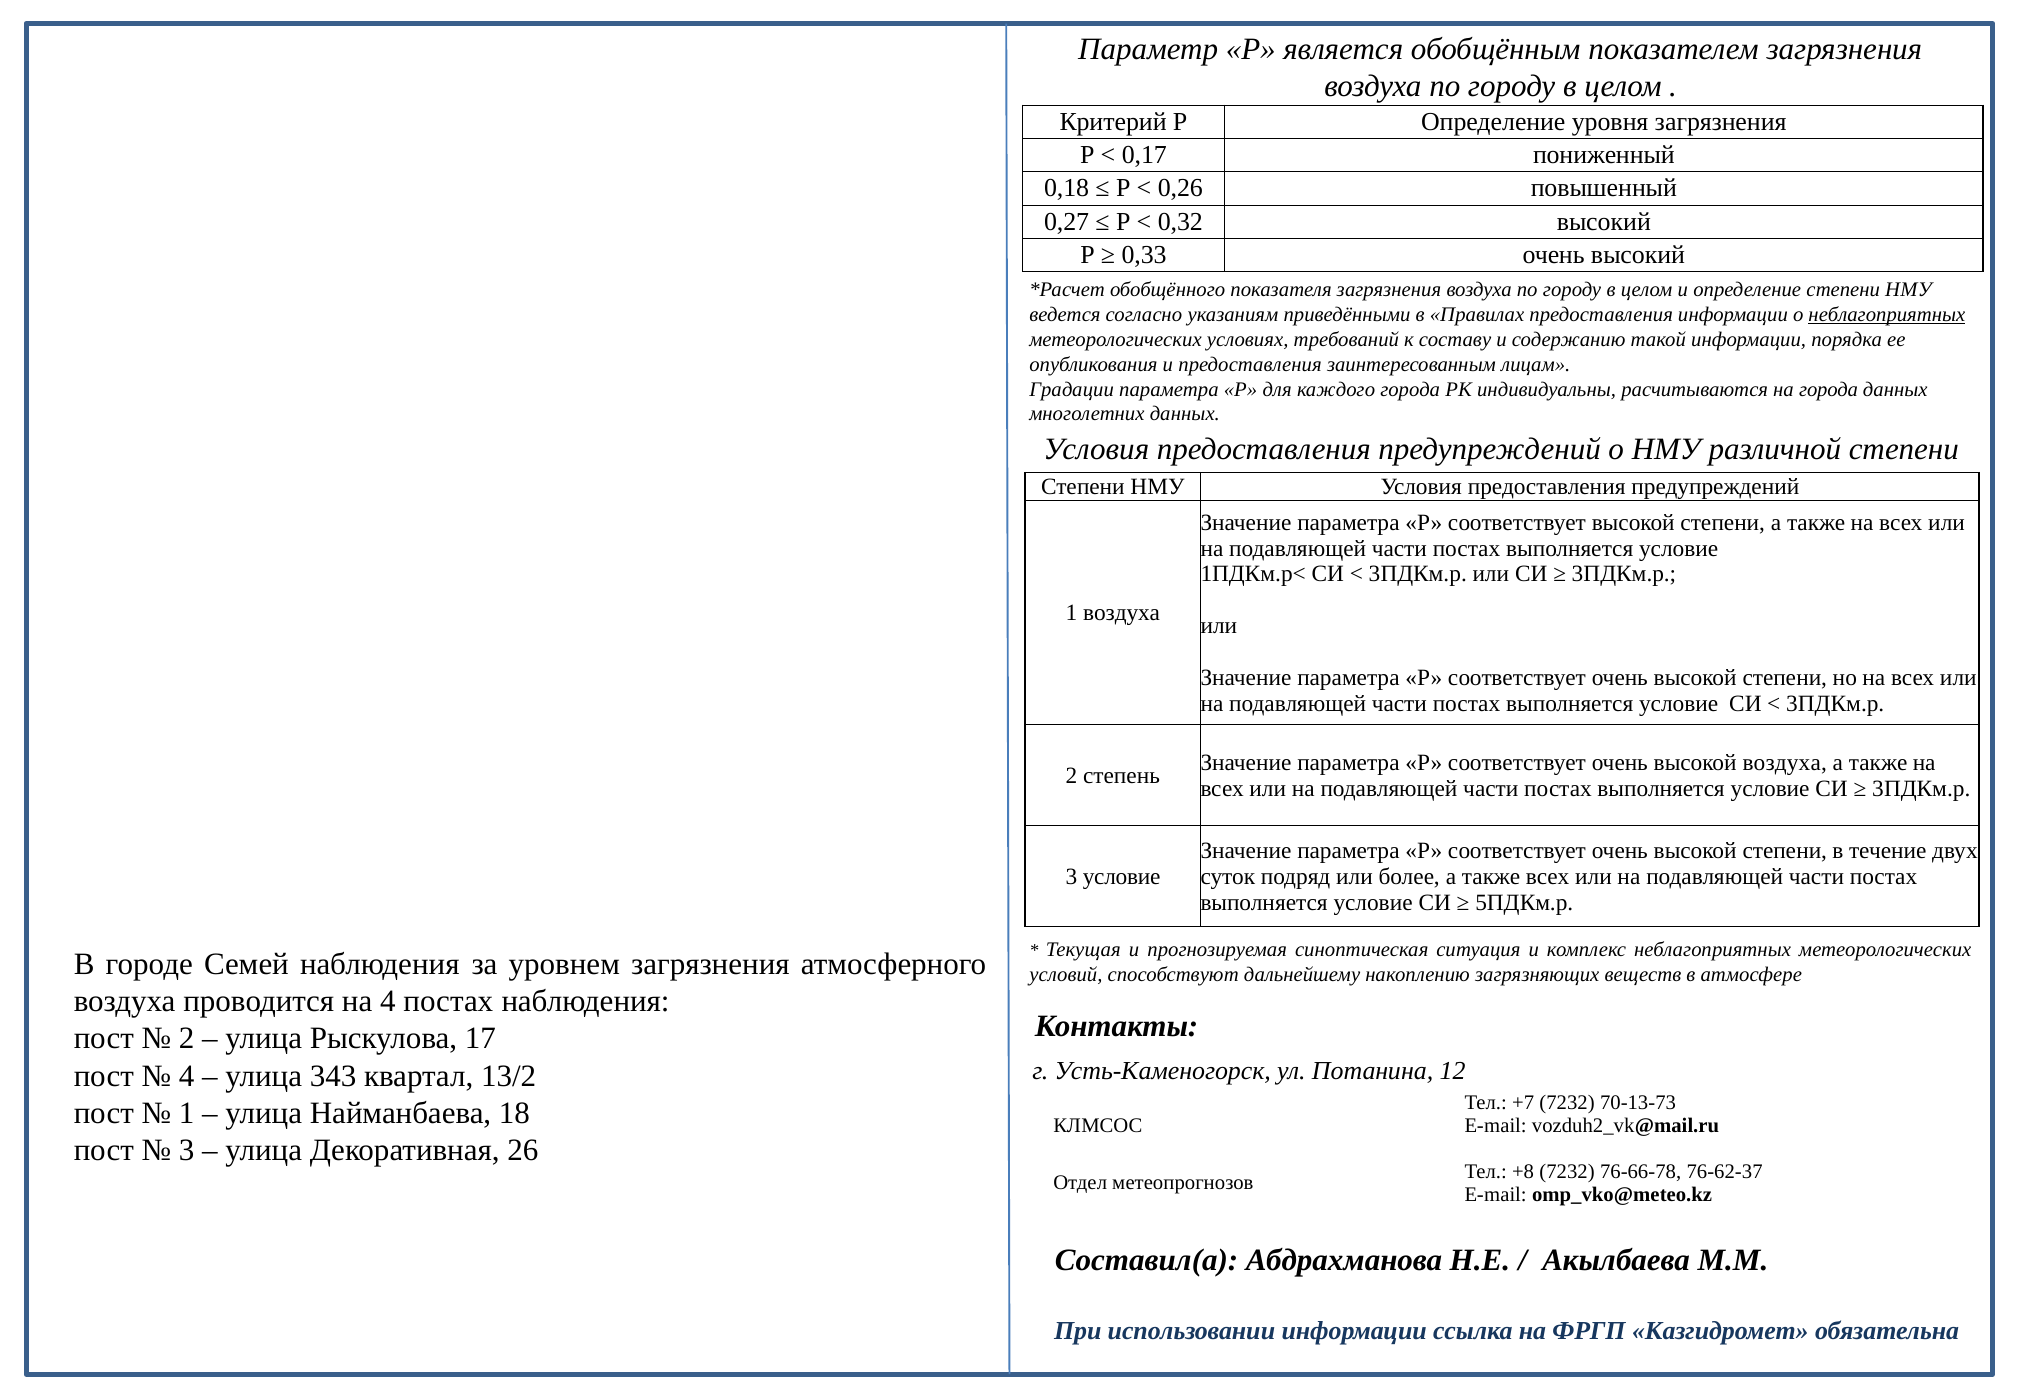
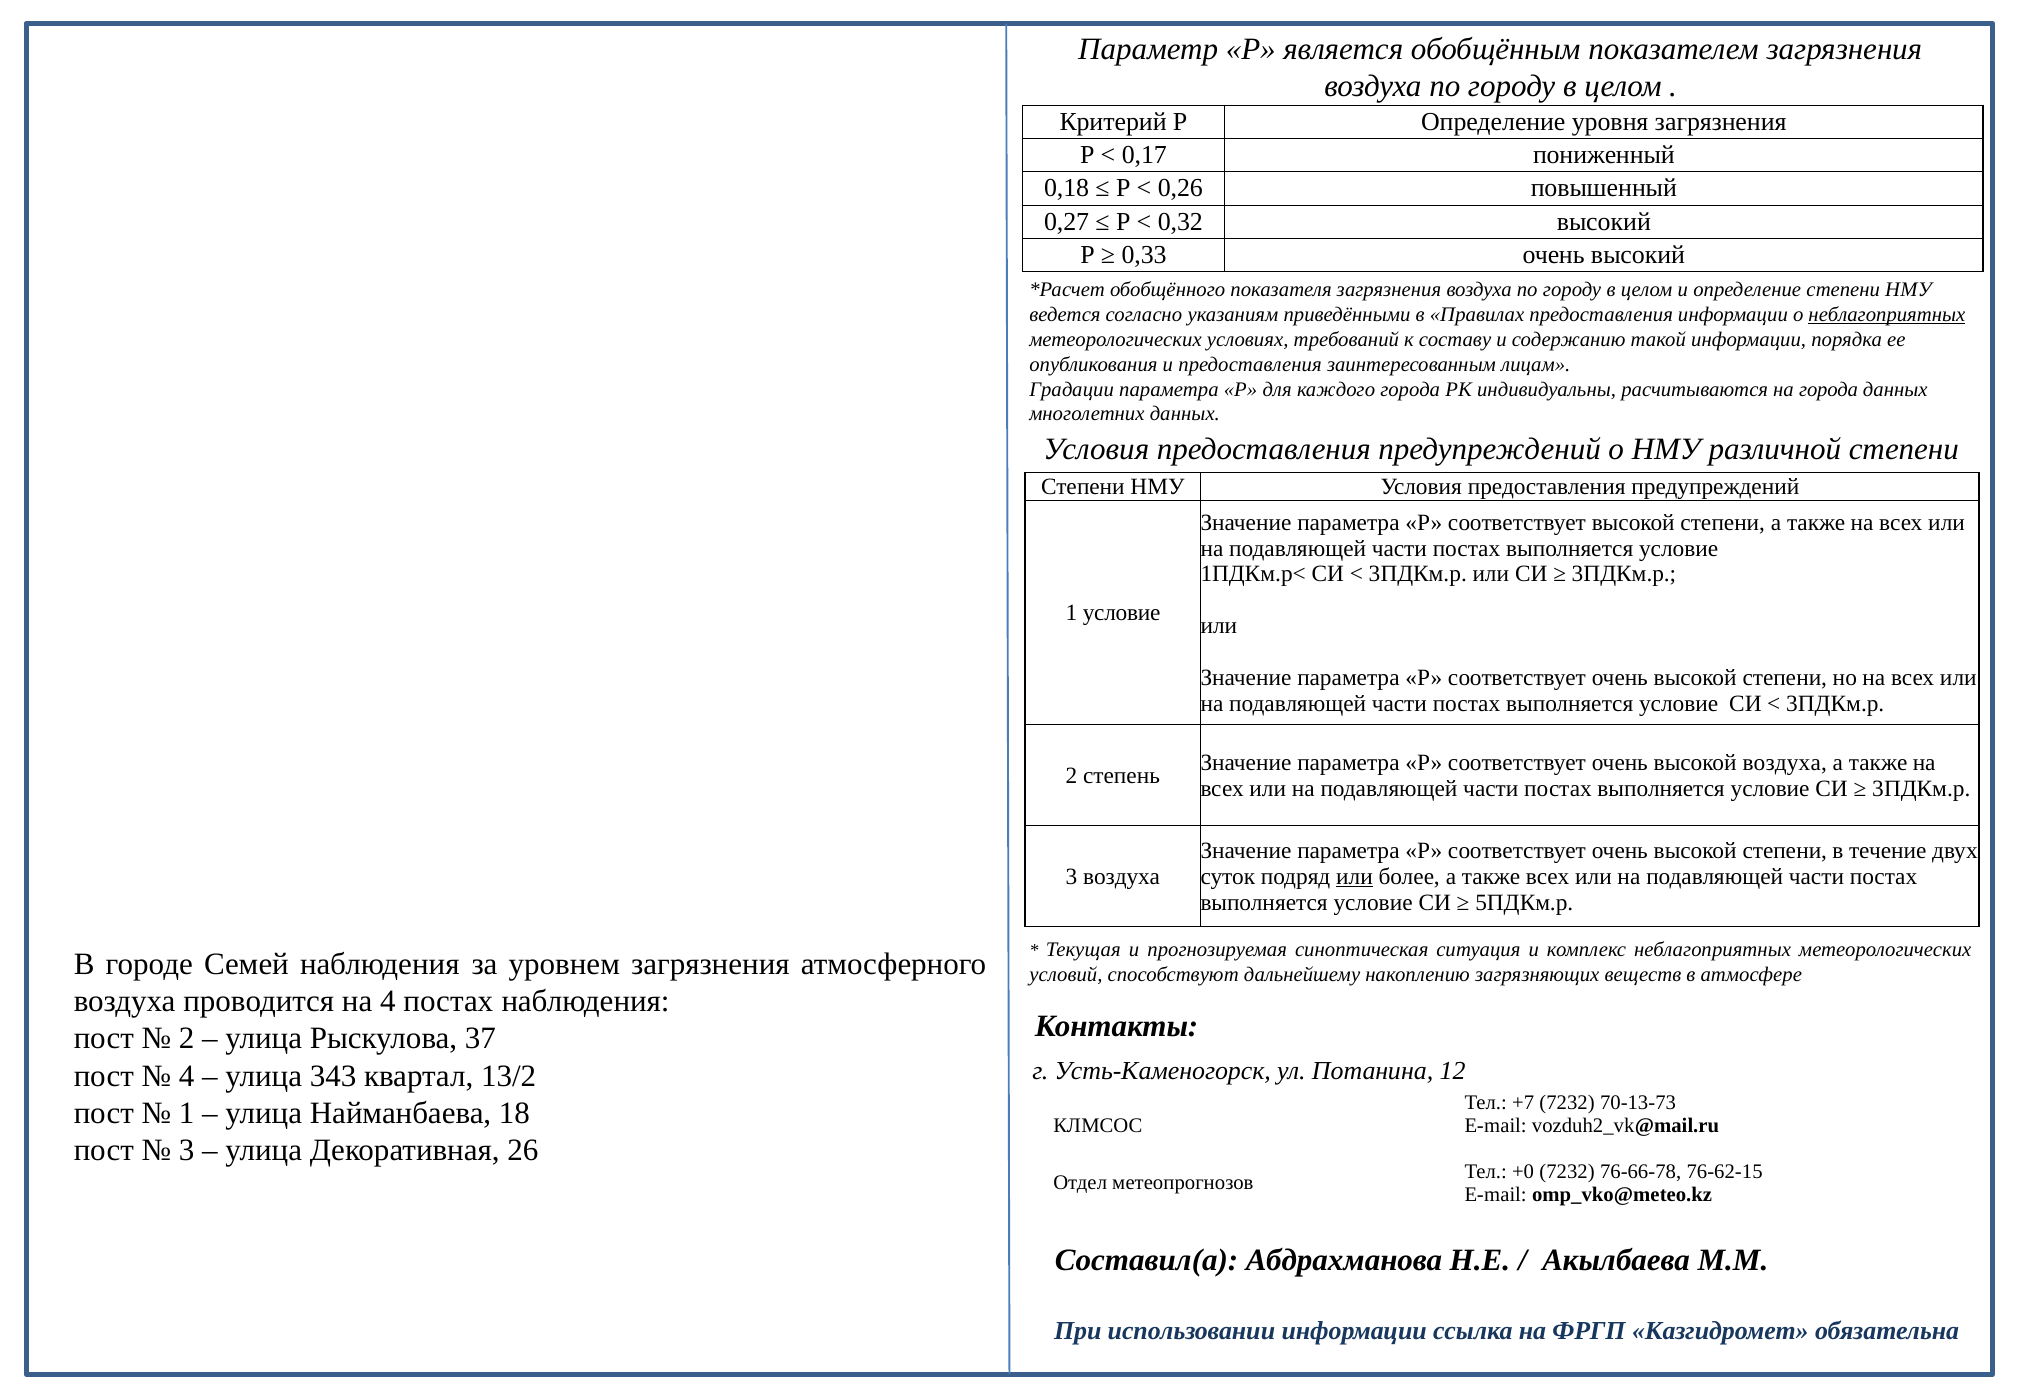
1 воздуха: воздуха -> условие
3 условие: условие -> воздуха
или at (1354, 876) underline: none -> present
17: 17 -> 37
+8: +8 -> +0
76-62-37: 76-62-37 -> 76-62-15
